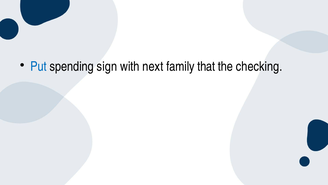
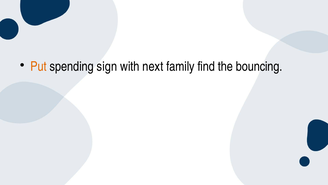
Put colour: blue -> orange
that: that -> find
checking: checking -> bouncing
